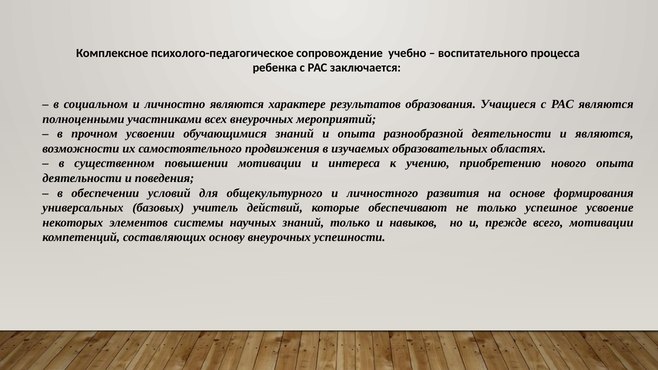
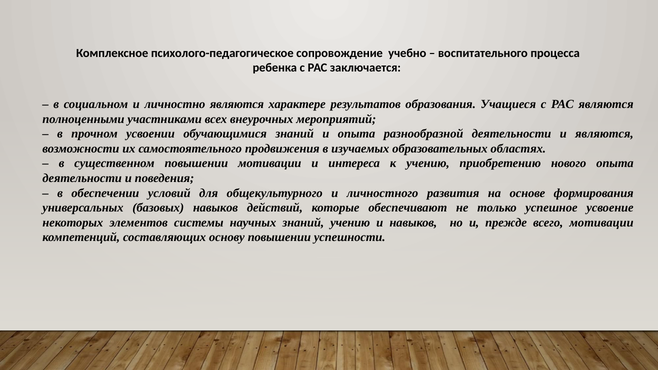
базовых учитель: учитель -> навыков
знаний только: только -> учению
основу внеурочных: внеурочных -> повышении
